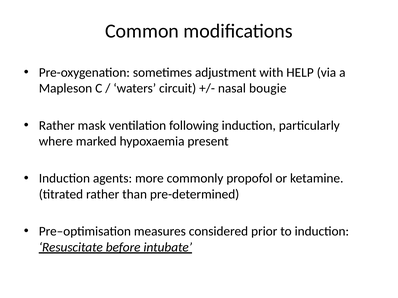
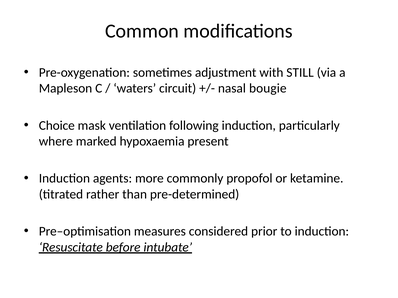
HELP: HELP -> STILL
Rather at (57, 126): Rather -> Choice
